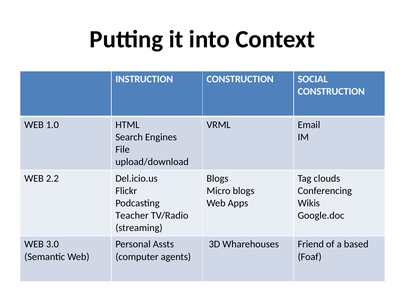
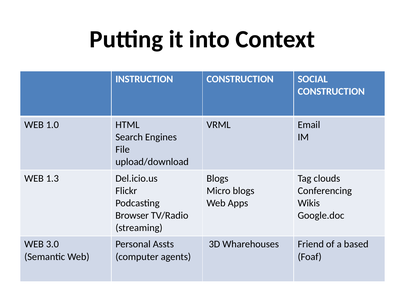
2.2: 2.2 -> 1.3
Teacher: Teacher -> Browser
